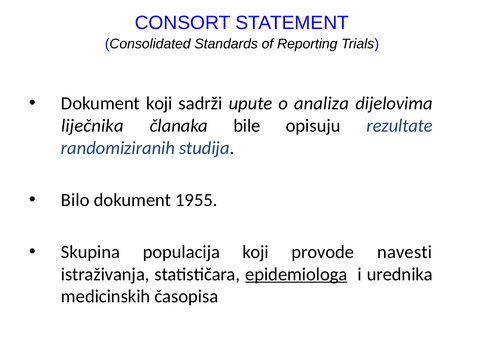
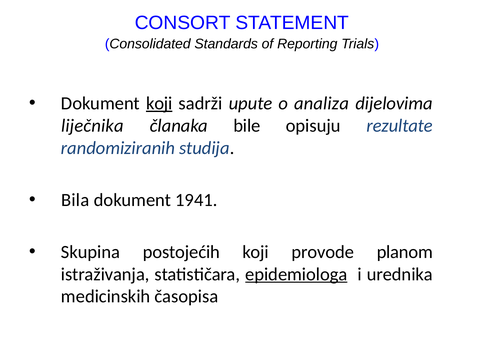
koji at (159, 103) underline: none -> present
Bilo: Bilo -> Bila
1955: 1955 -> 1941
populacija: populacija -> postojećih
navesti: navesti -> planom
